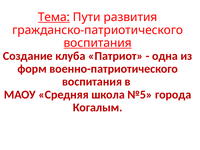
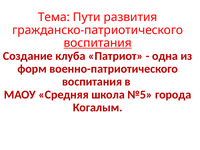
Тема underline: present -> none
